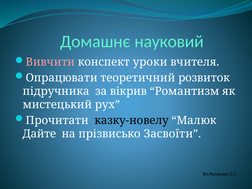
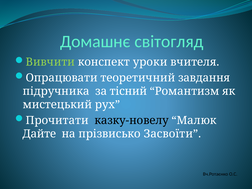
науковий: науковий -> світогляд
Вивчити colour: pink -> light green
розвиток: розвиток -> завдання
вікрив: вікрив -> тісний
